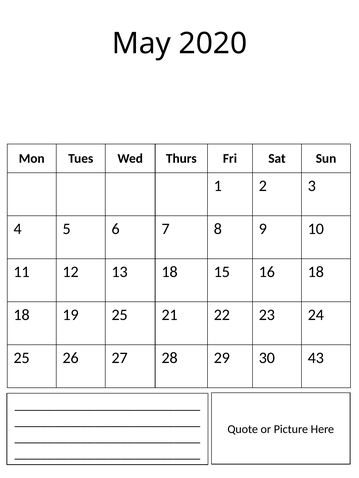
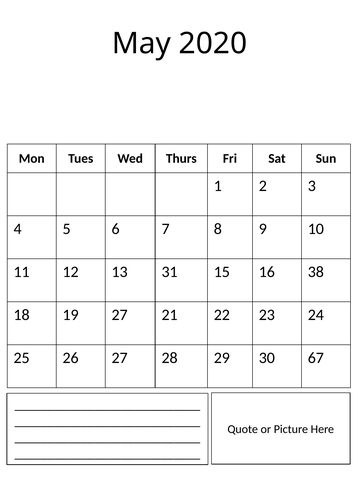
13 18: 18 -> 31
16 18: 18 -> 38
19 25: 25 -> 27
43: 43 -> 67
